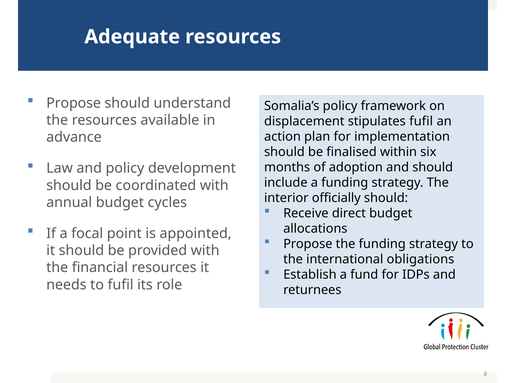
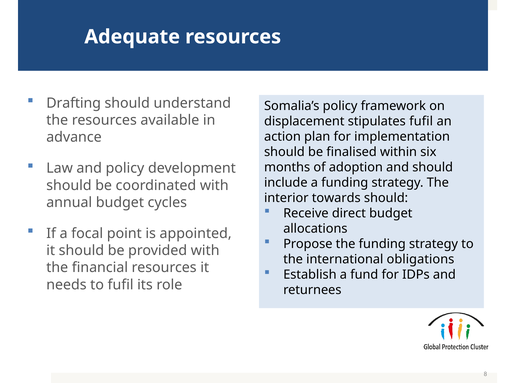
Propose at (74, 103): Propose -> Drafting
officially: officially -> towards
